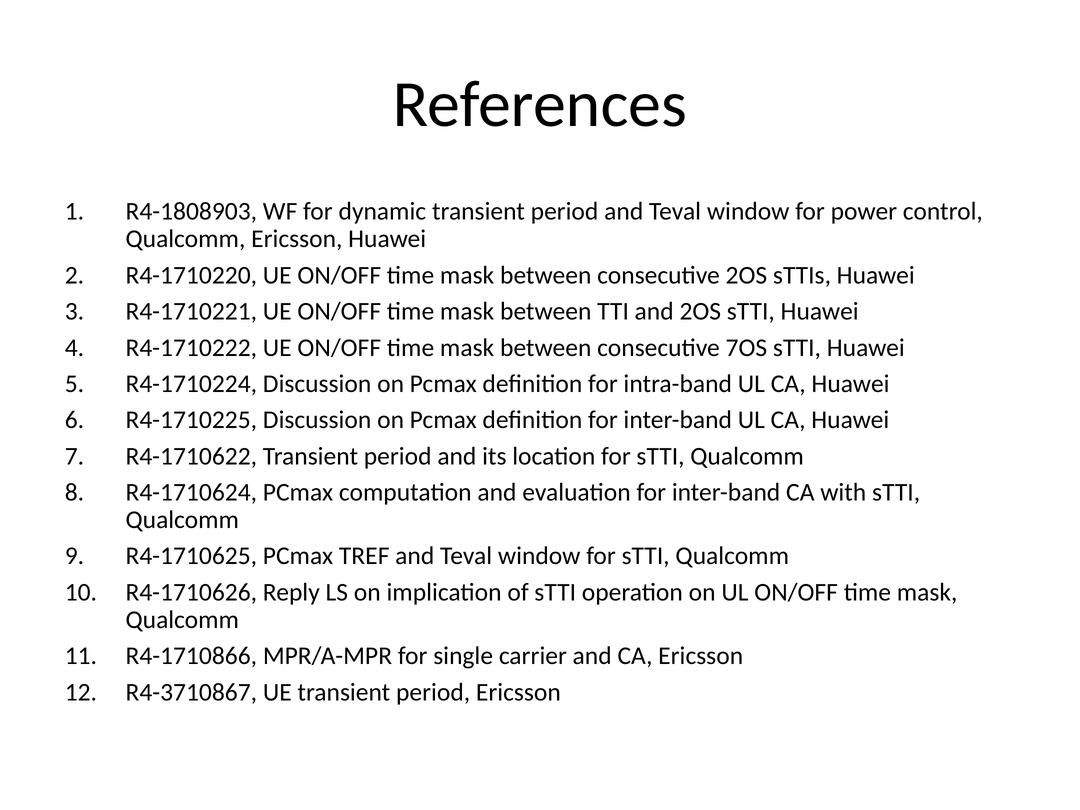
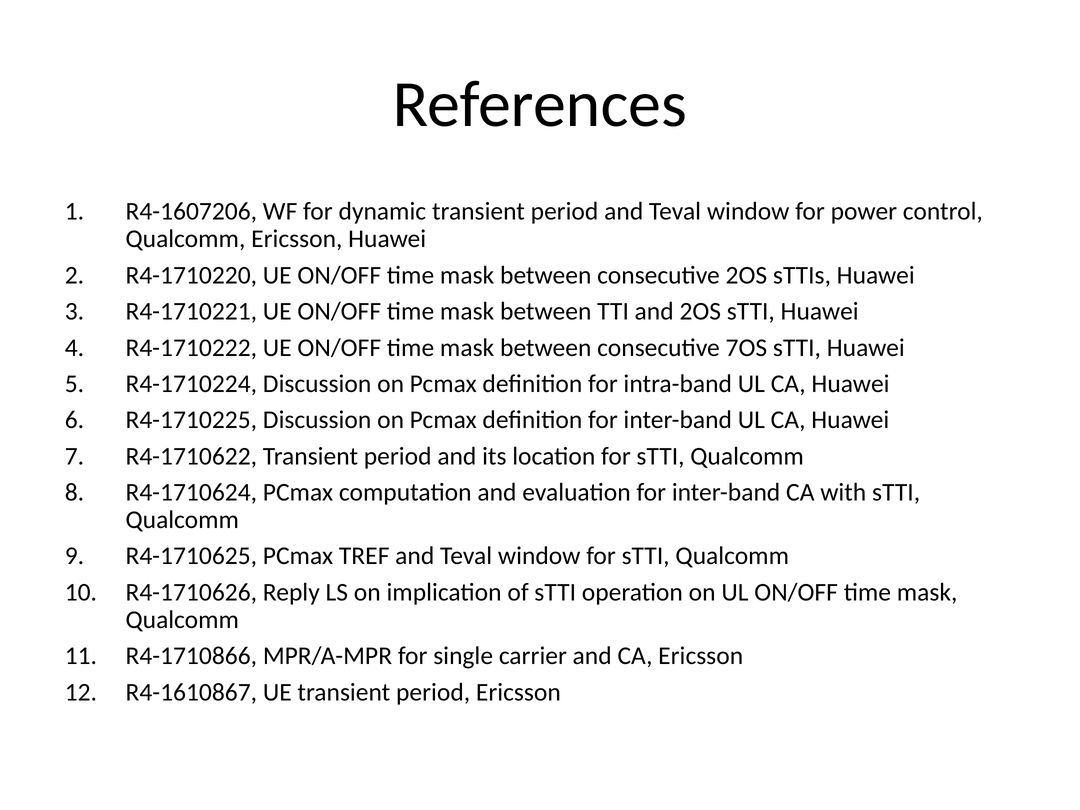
R4-1808903: R4-1808903 -> R4-1607206
R4-3710867: R4-3710867 -> R4-1610867
